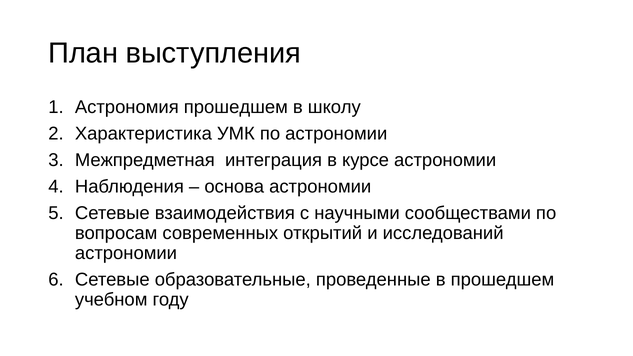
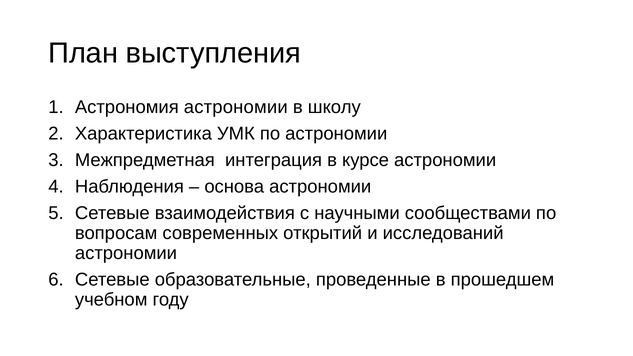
Астрономия прошедшем: прошедшем -> астрономии
